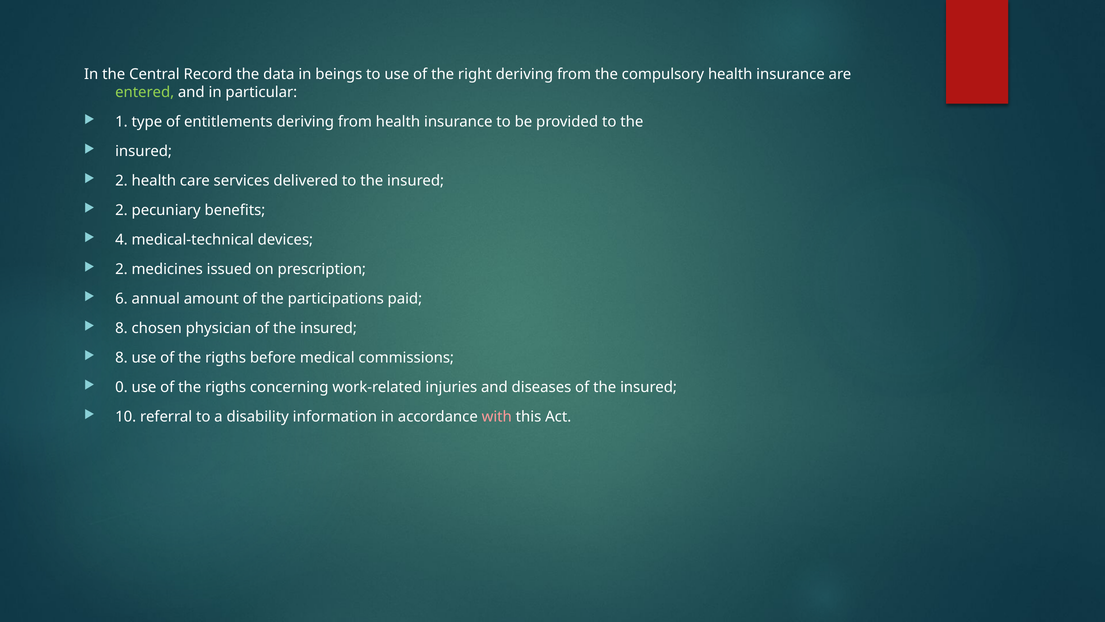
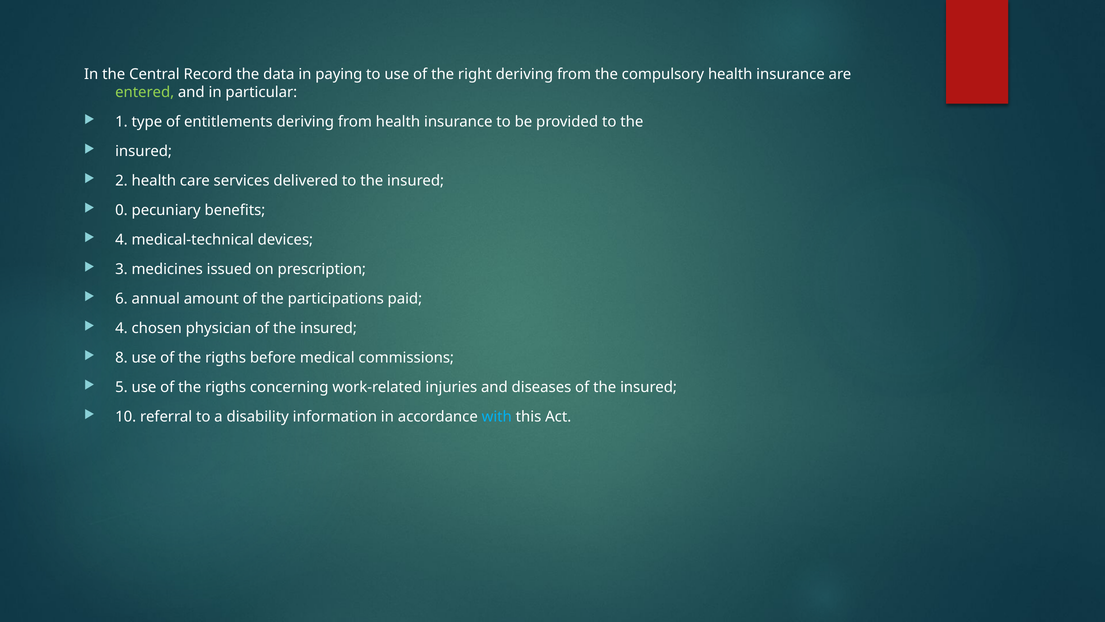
beings: beings -> paying
2 at (121, 210): 2 -> 0
2 at (121, 269): 2 -> 3
8 at (121, 328): 8 -> 4
0: 0 -> 5
with colour: pink -> light blue
